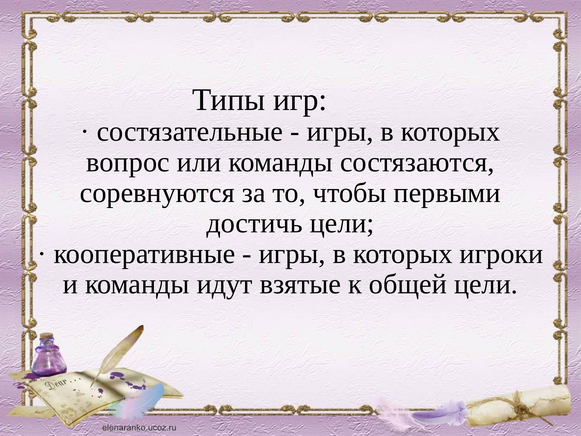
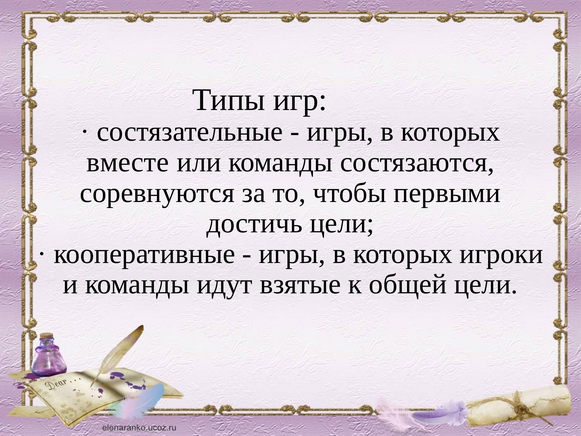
вопрос: вопрос -> вместе
